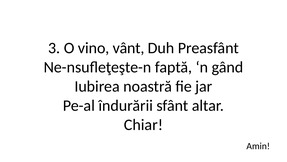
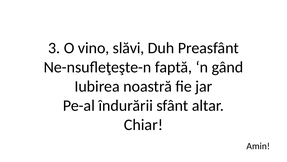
vânt: vânt -> slăvi
